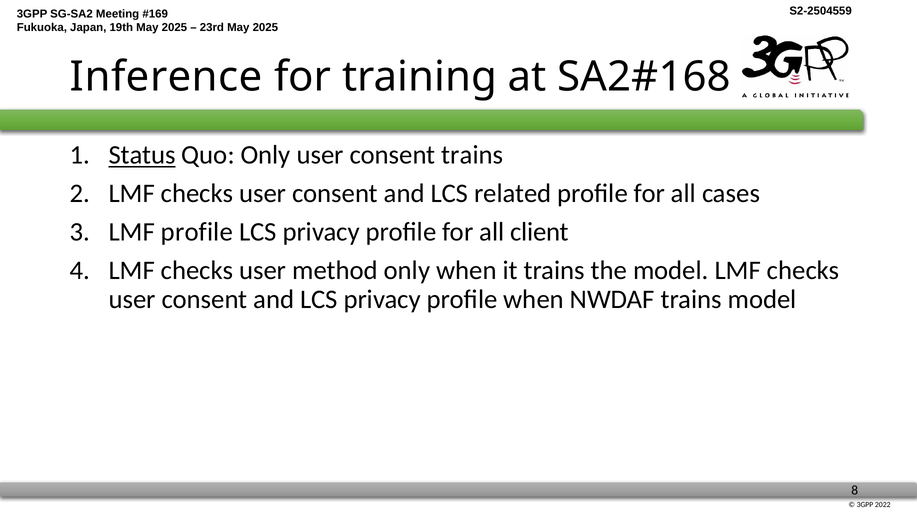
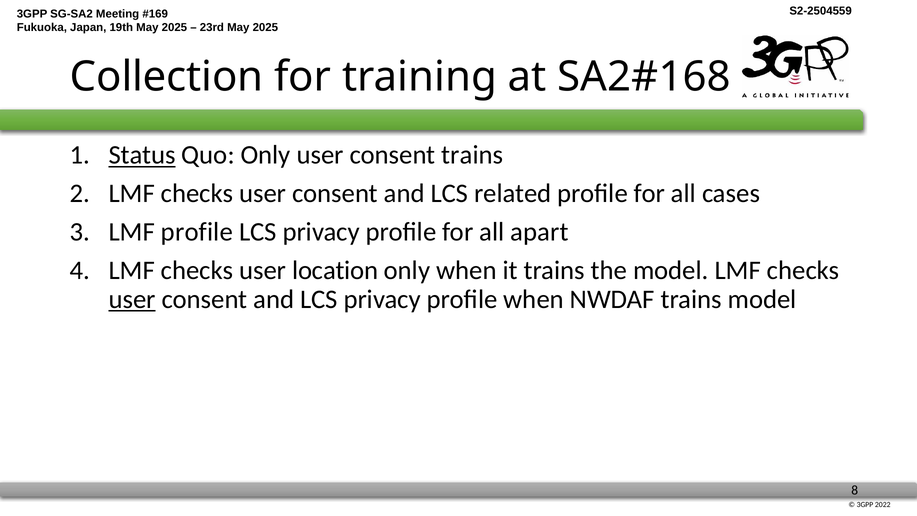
Inference: Inference -> Collection
client: client -> apart
method: method -> location
user at (132, 299) underline: none -> present
